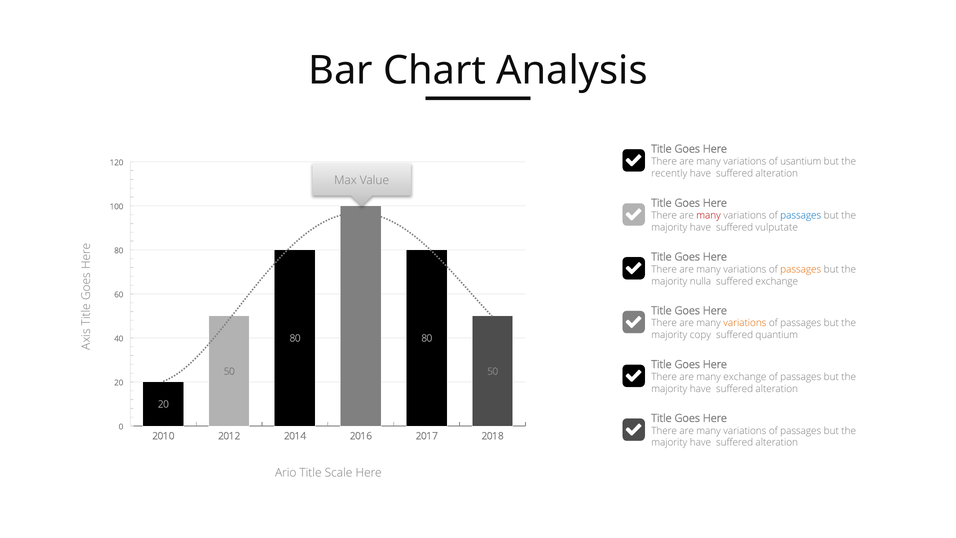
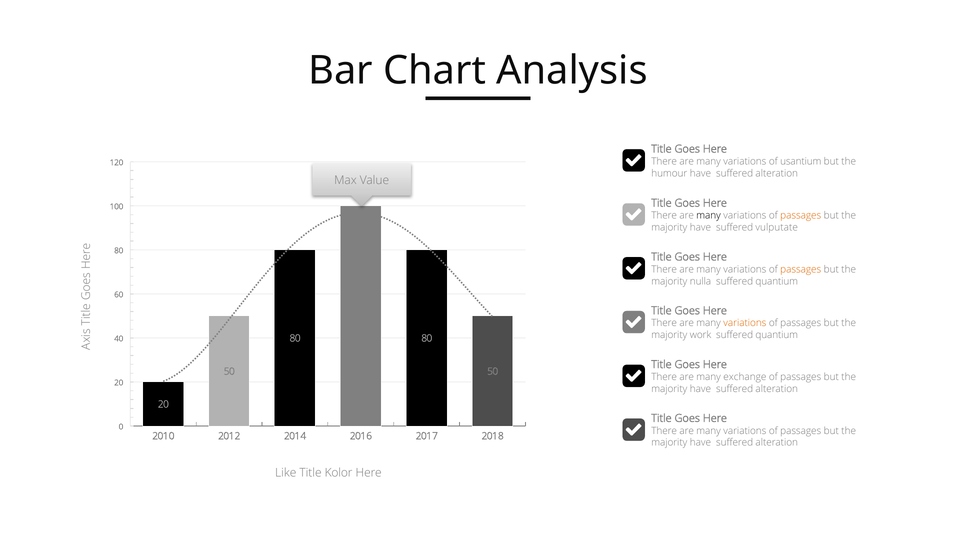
recently: recently -> humour
many at (709, 215) colour: red -> black
passages at (801, 215) colour: blue -> orange
exchange at (777, 281): exchange -> quantium
copy: copy -> work
Ario: Ario -> Like
Scale: Scale -> Kolor
